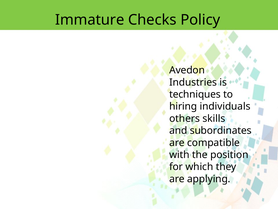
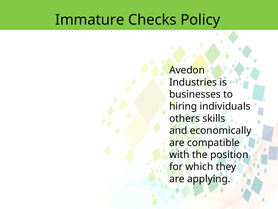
techniques: techniques -> businesses
subordinates: subordinates -> economically
